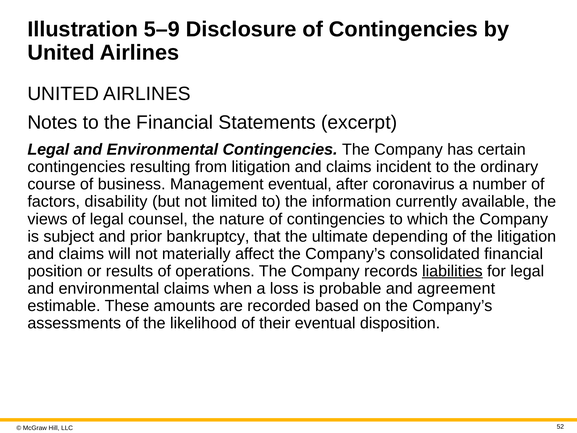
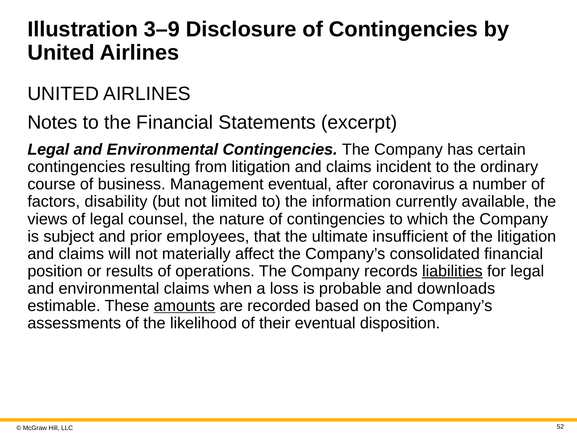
5–9: 5–9 -> 3–9
bankruptcy: bankruptcy -> employees
depending: depending -> insufficient
agreement: agreement -> downloads
amounts underline: none -> present
